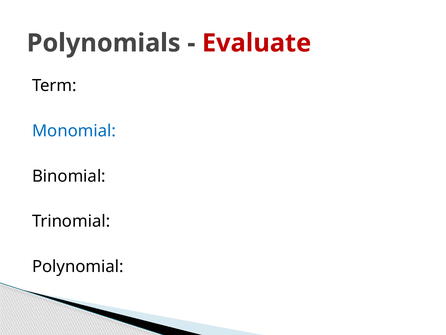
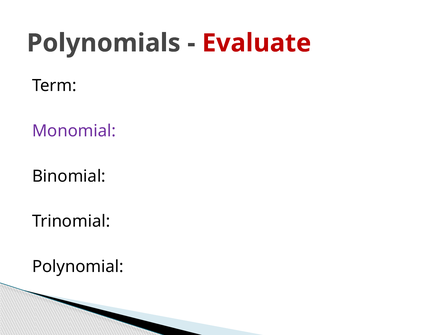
Monomial colour: blue -> purple
